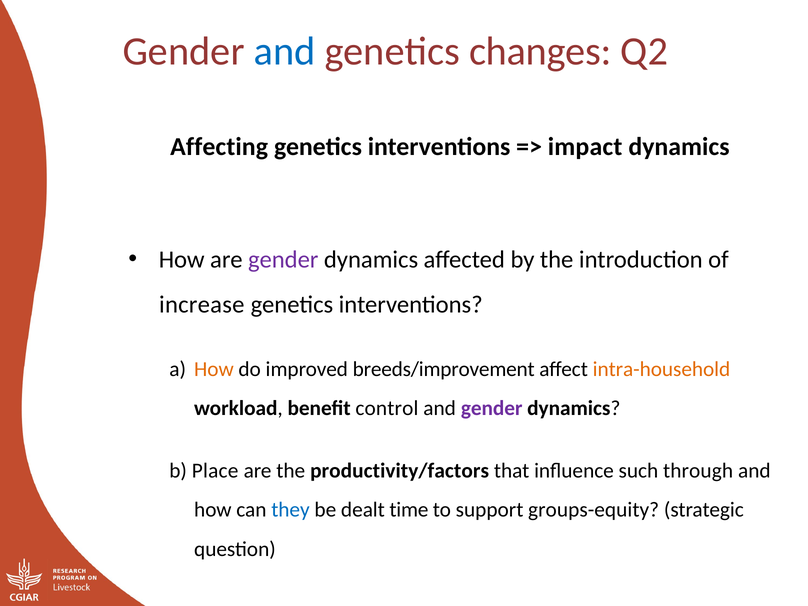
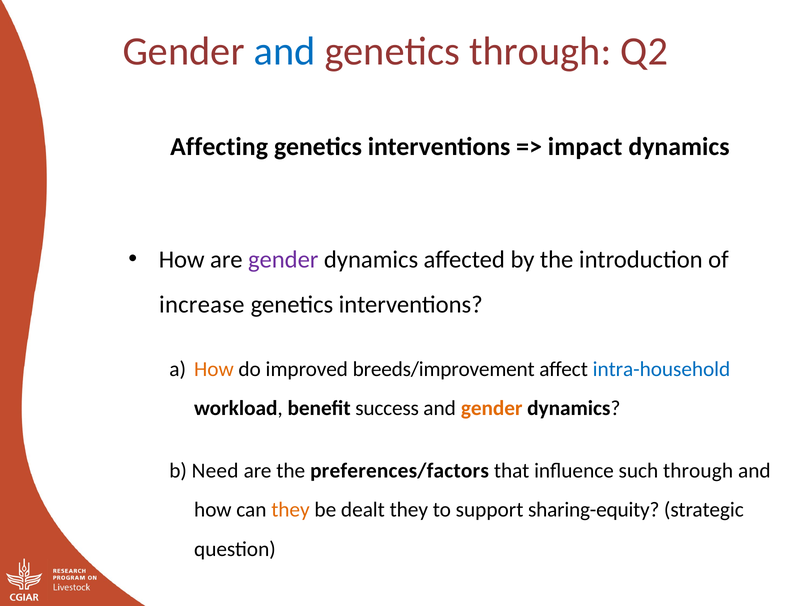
genetics changes: changes -> through
intra-household colour: orange -> blue
control: control -> success
gender at (492, 408) colour: purple -> orange
Place: Place -> Need
productivity/factors: productivity/factors -> preferences/factors
they at (290, 510) colour: blue -> orange
dealt time: time -> they
groups-equity: groups-equity -> sharing-equity
